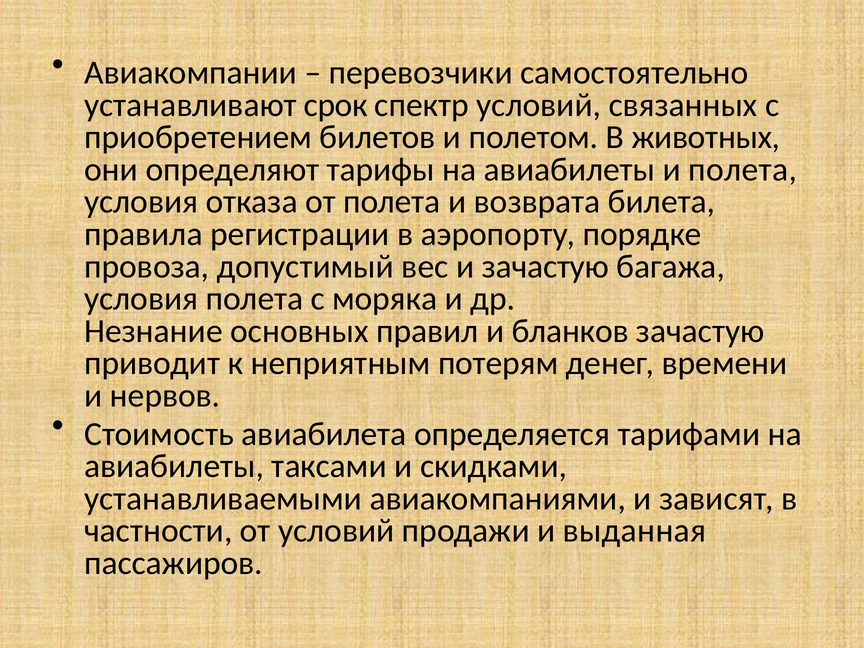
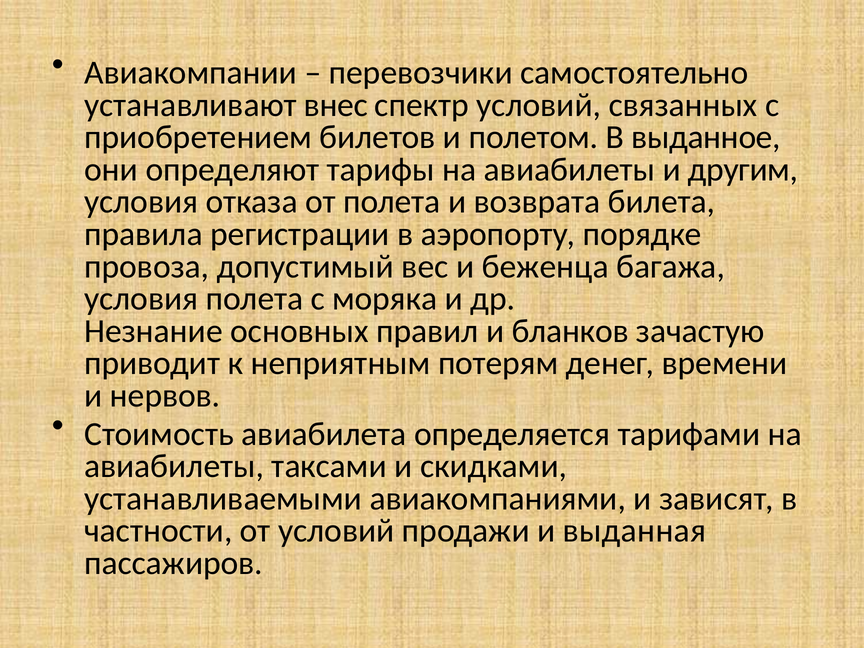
срок: срок -> внес
животных: животных -> выданное
и полета: полета -> другим
и зачастую: зачастую -> беженца
